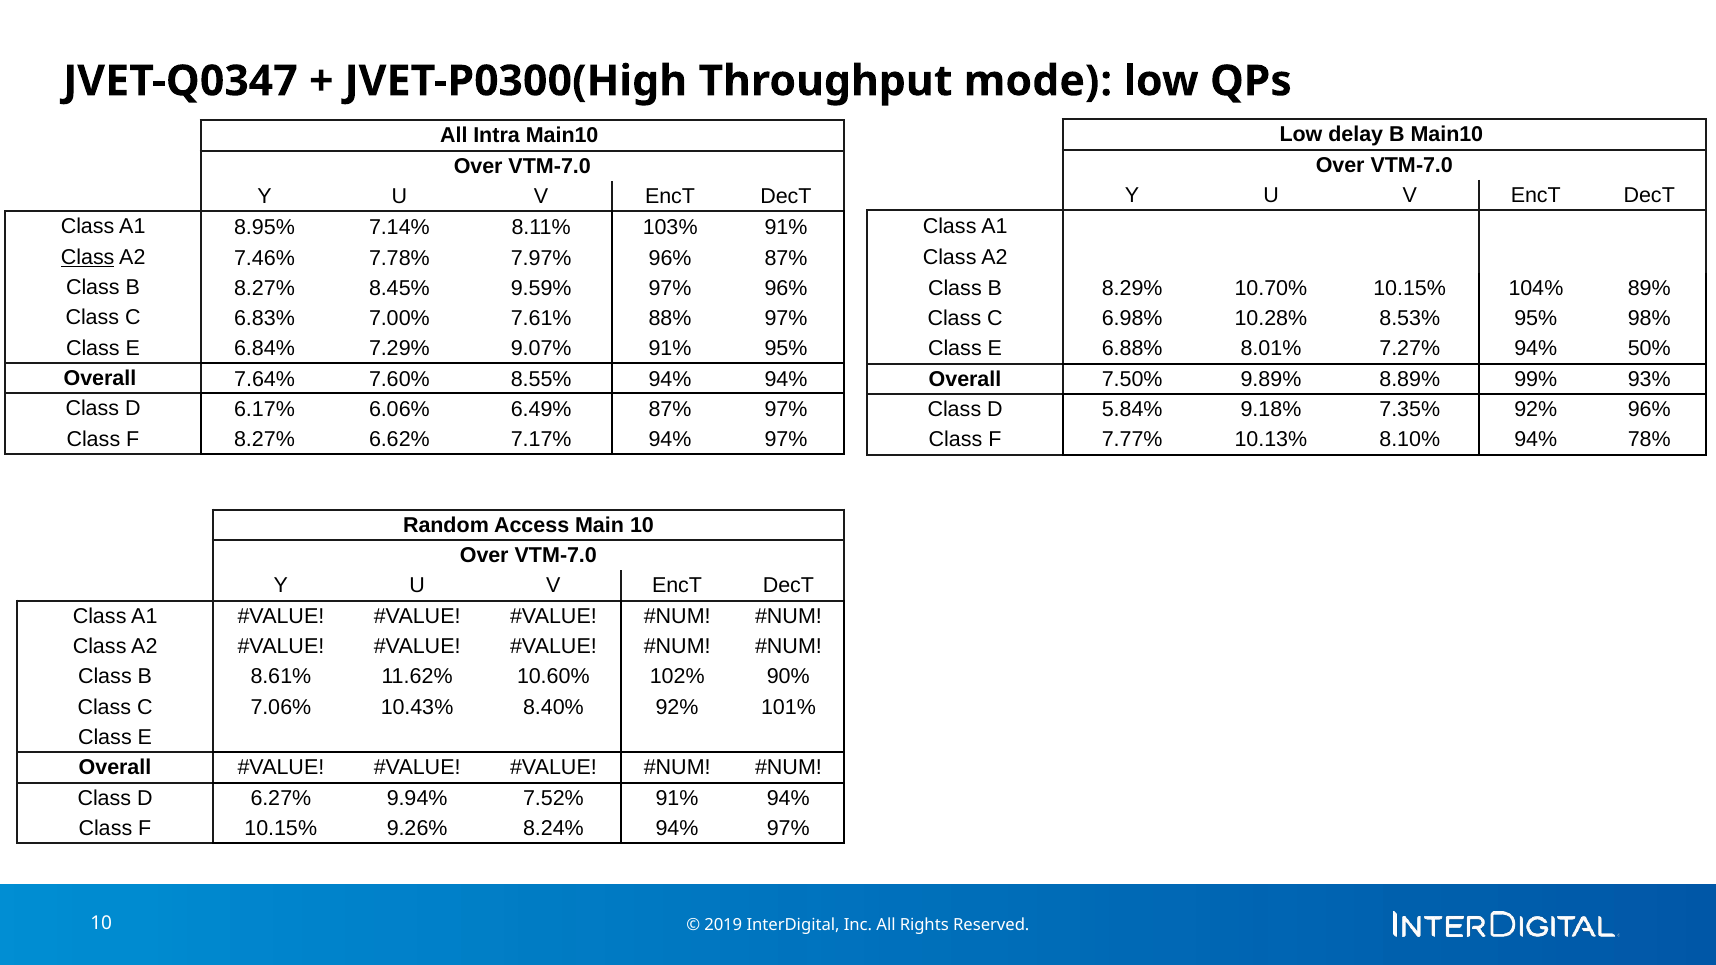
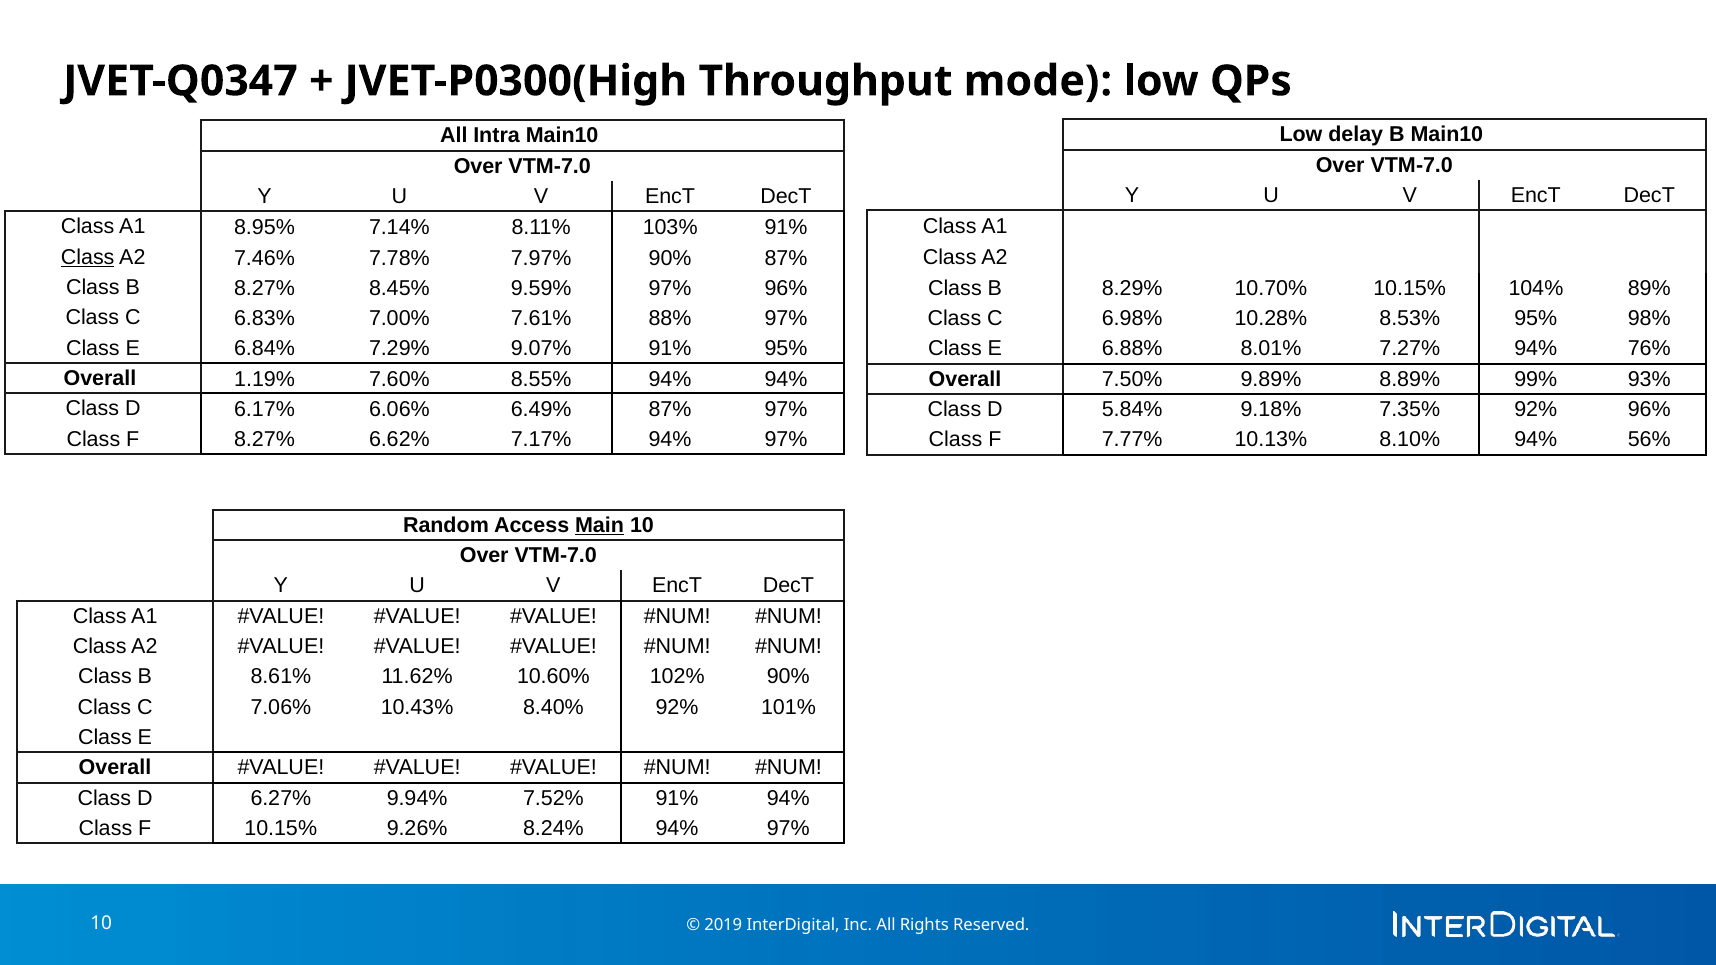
7.97% 96%: 96% -> 90%
50%: 50% -> 76%
7.64%: 7.64% -> 1.19%
78%: 78% -> 56%
Main underline: none -> present
